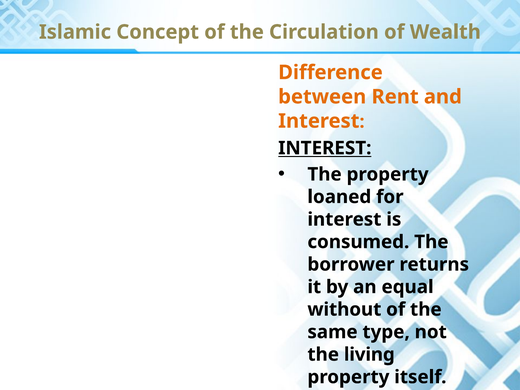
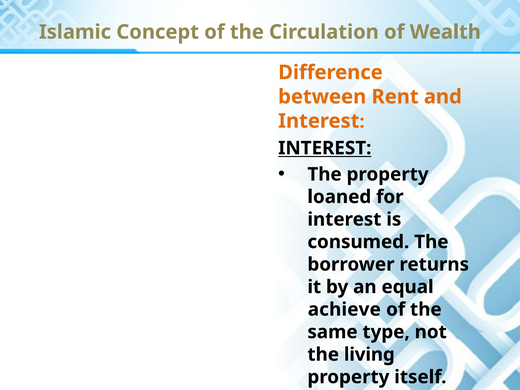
without: without -> achieve
